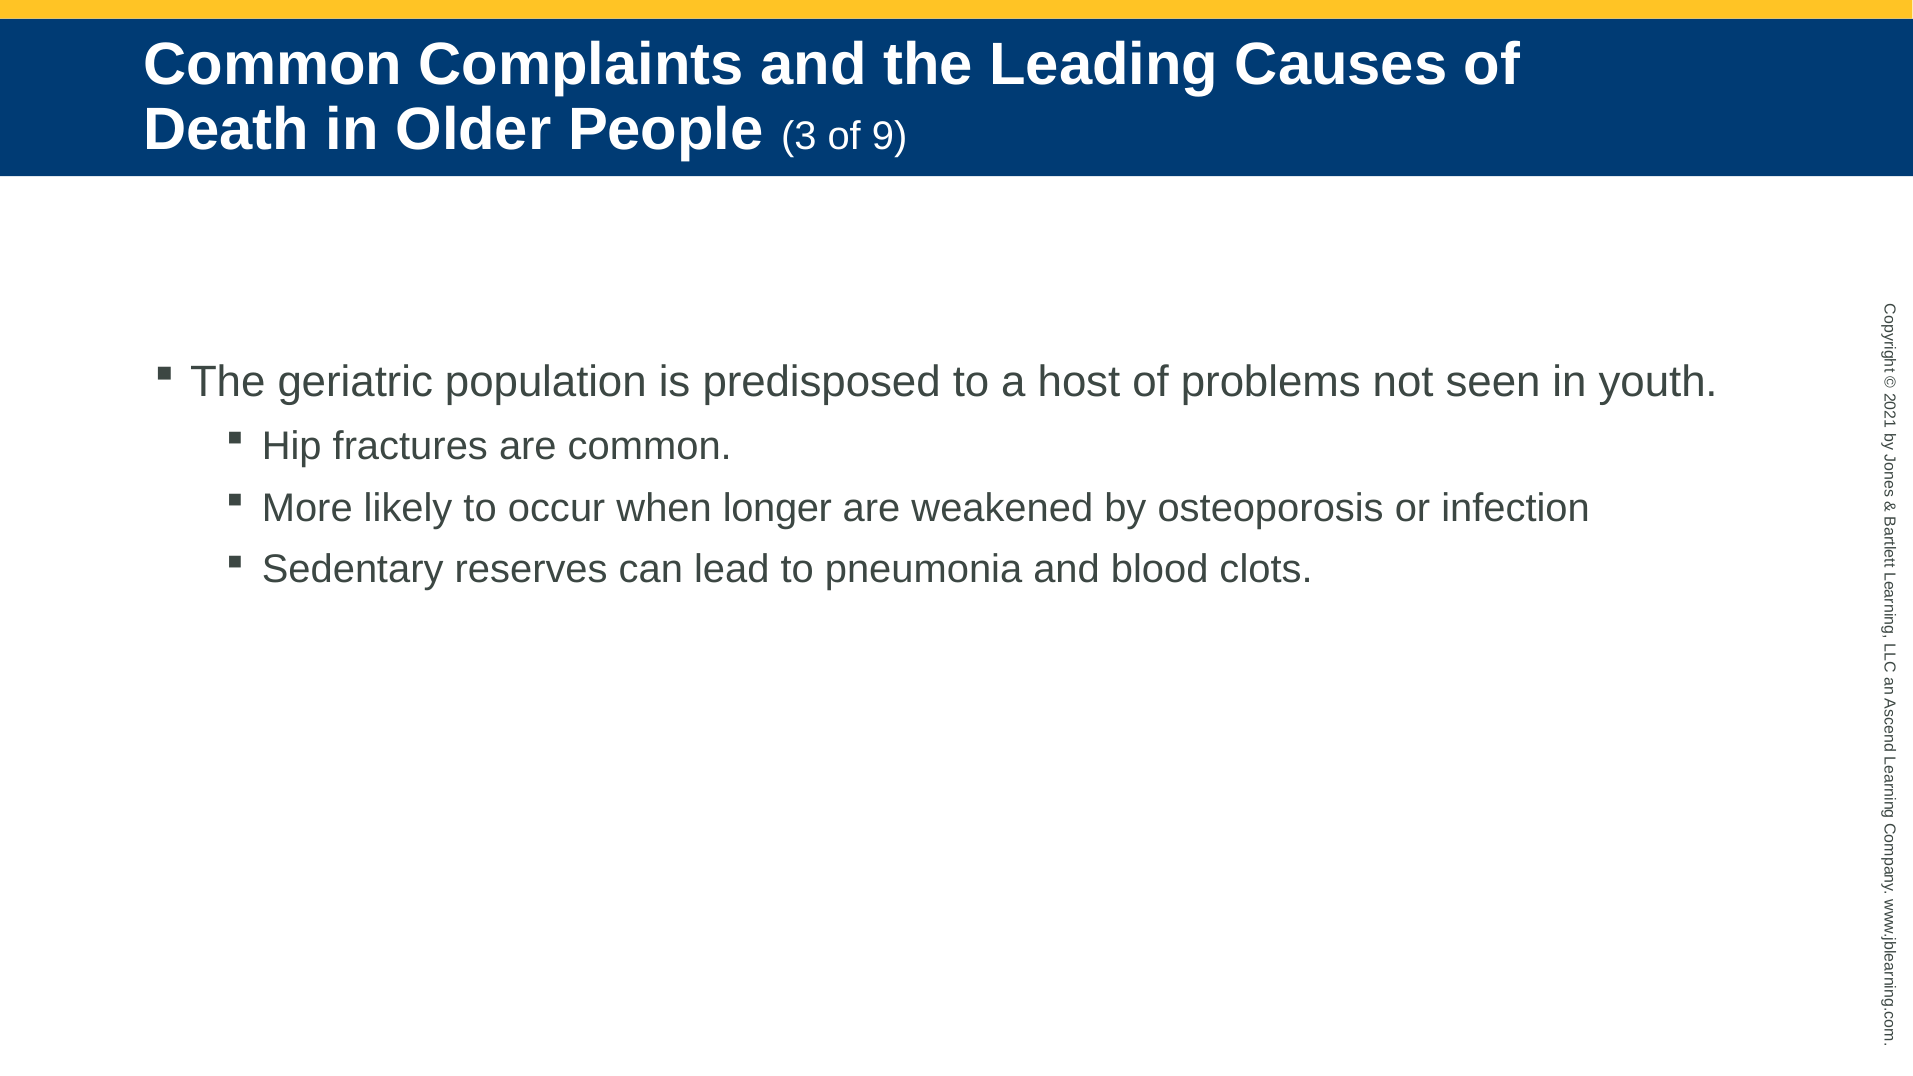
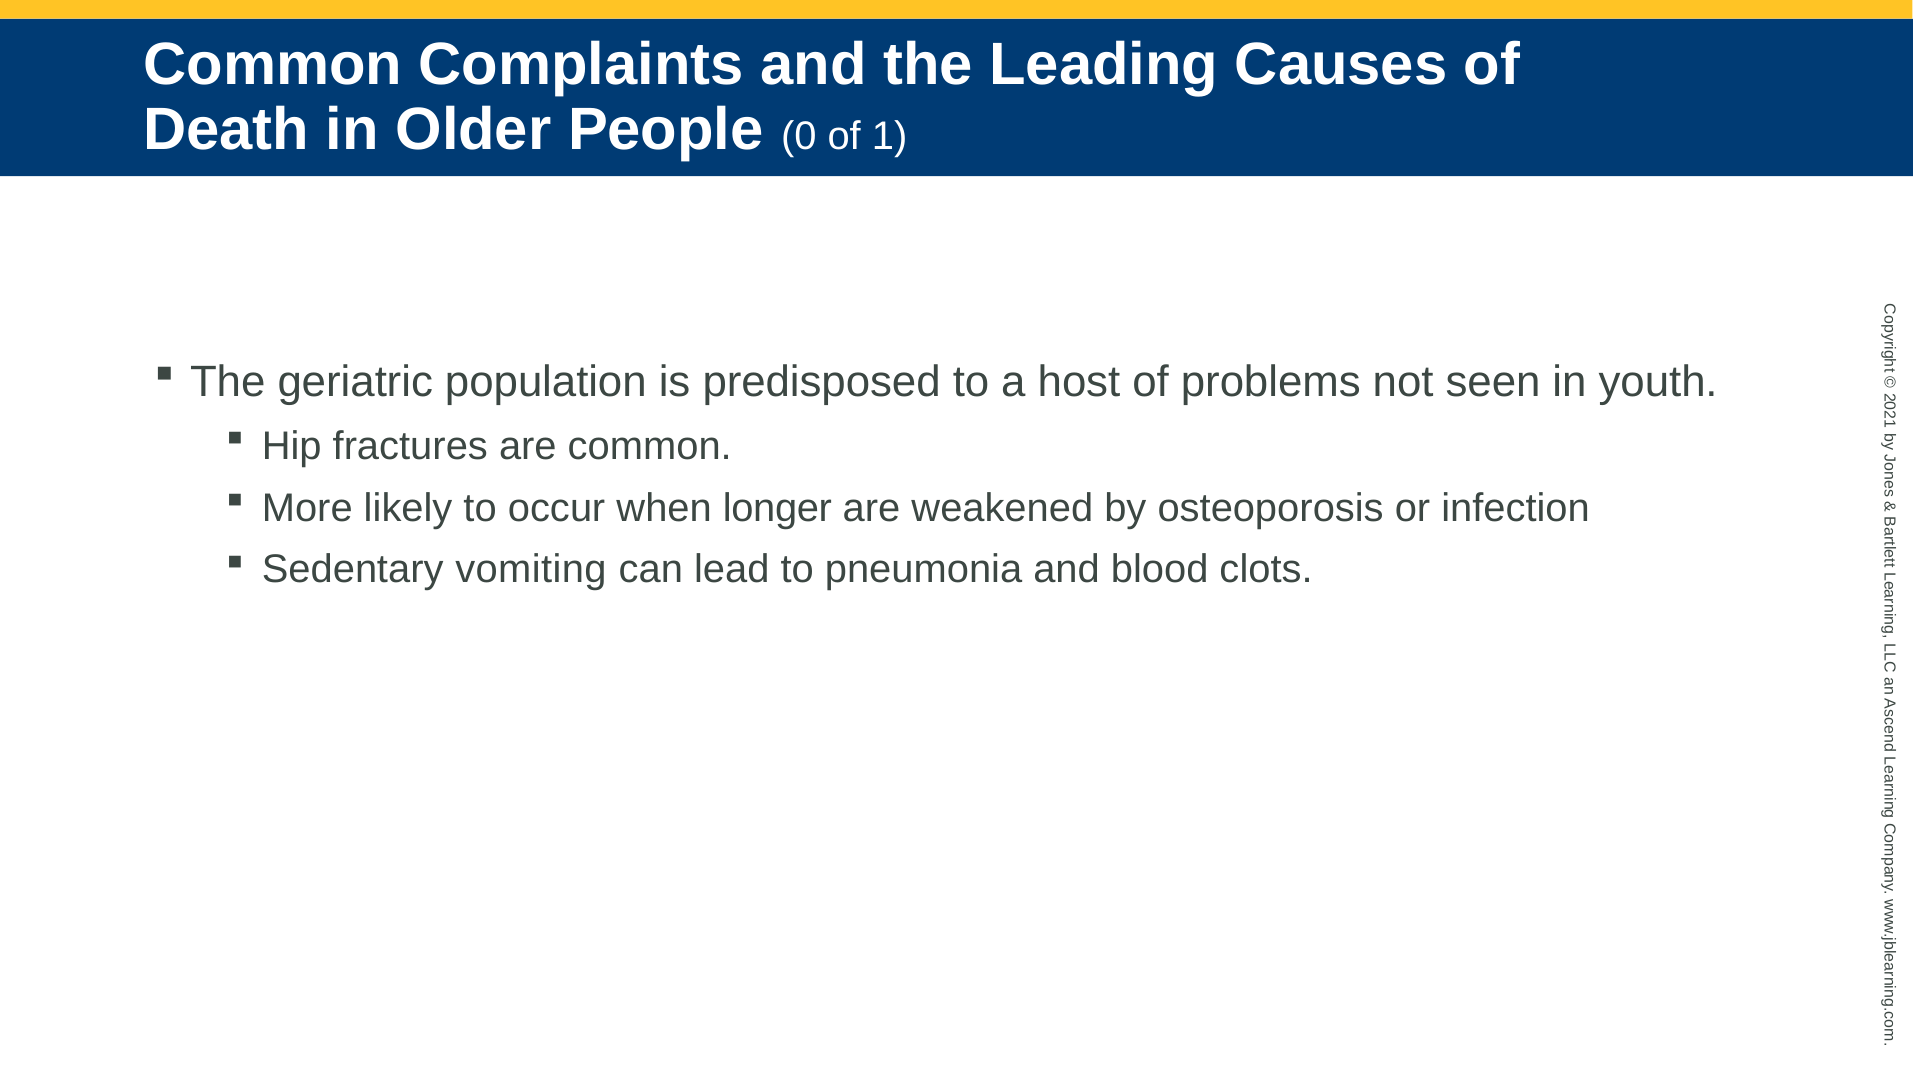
People 3: 3 -> 0
of 9: 9 -> 1
reserves: reserves -> vomiting
